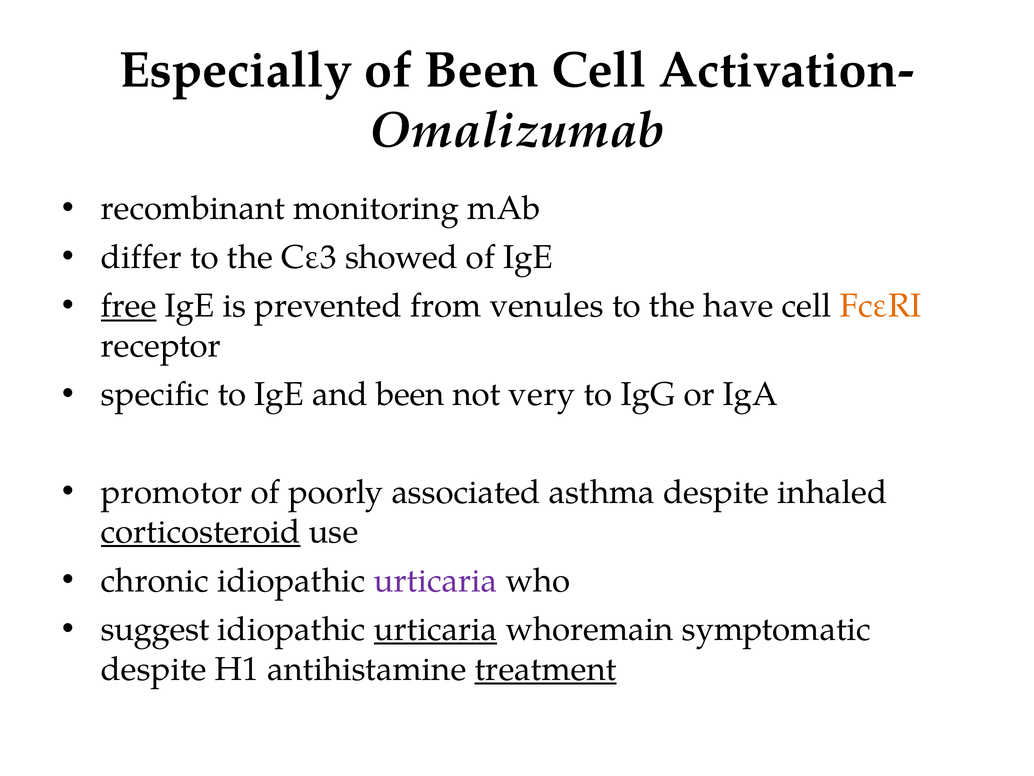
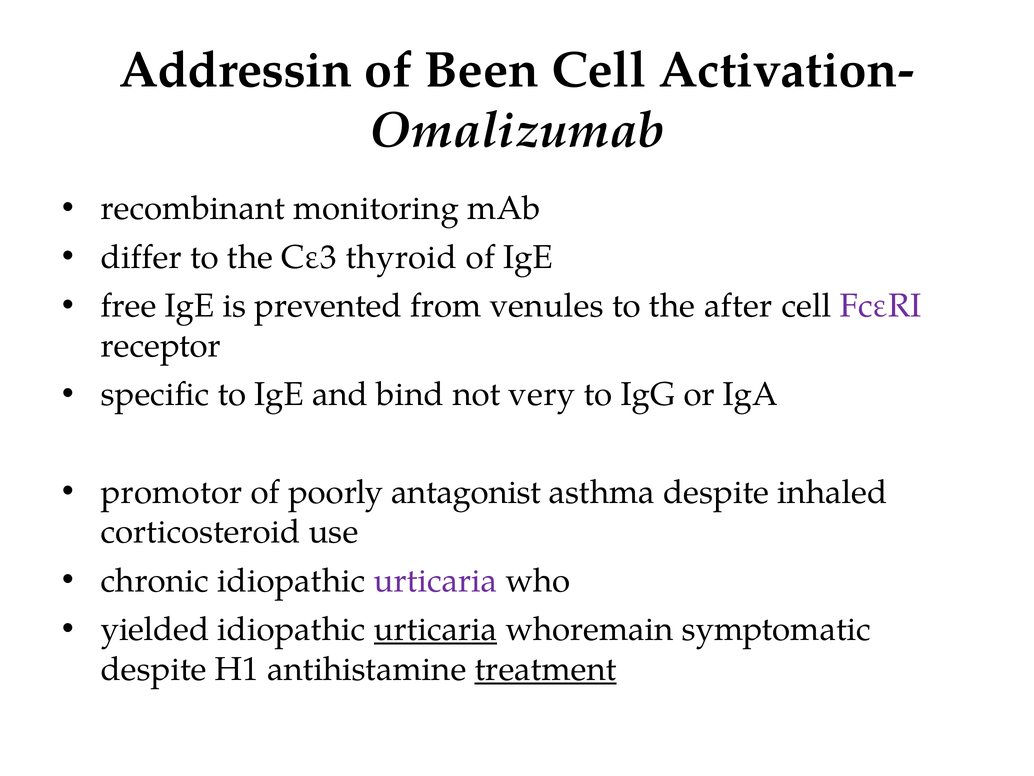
Especially: Especially -> Addressin
showed: showed -> thyroid
free underline: present -> none
have: have -> after
FcεRI colour: orange -> purple
and been: been -> bind
associated: associated -> antagonist
corticosteroid underline: present -> none
suggest: suggest -> yielded
